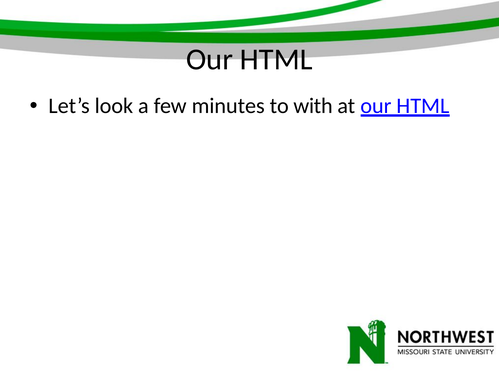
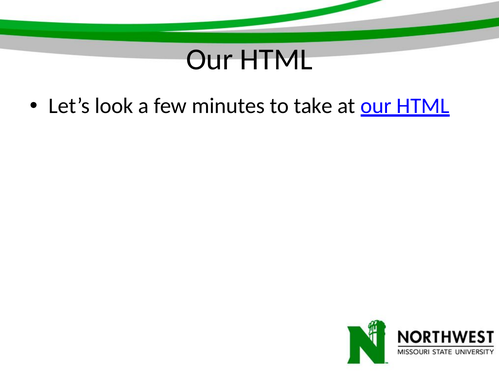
with: with -> take
